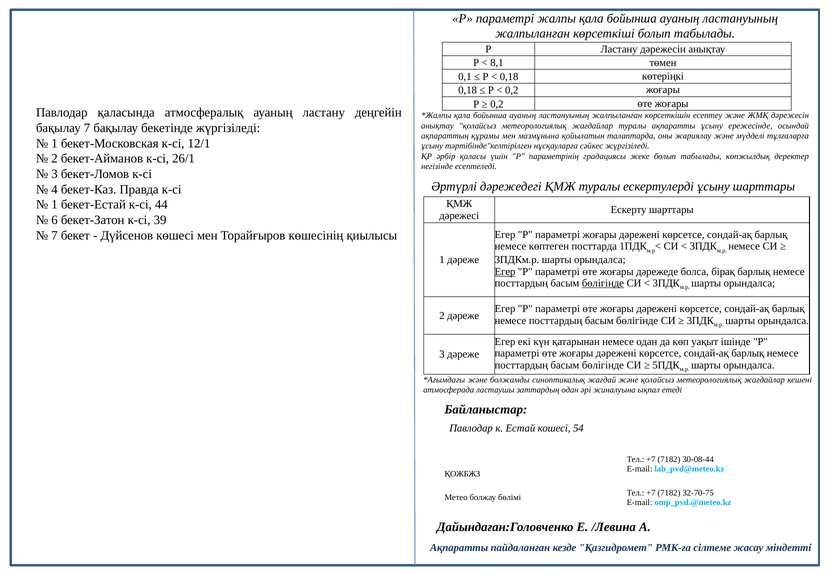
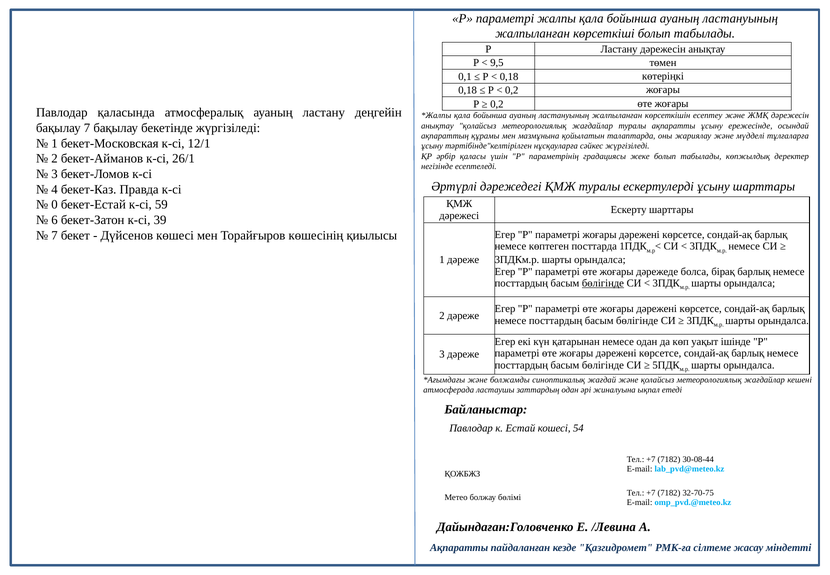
8,1: 8,1 -> 9,5
1 at (55, 204): 1 -> 0
44: 44 -> 59
Егер at (505, 271) underline: present -> none
